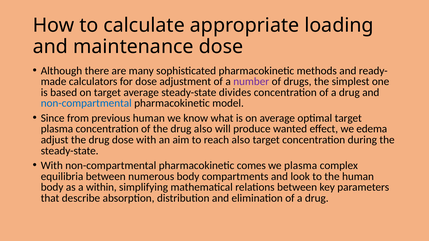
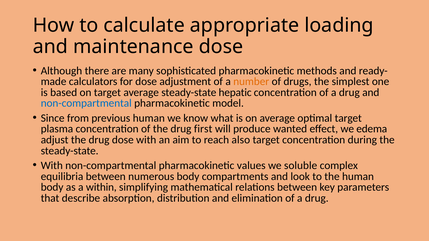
number colour: purple -> orange
divides: divides -> hepatic
drug also: also -> first
comes: comes -> values
we plasma: plasma -> soluble
